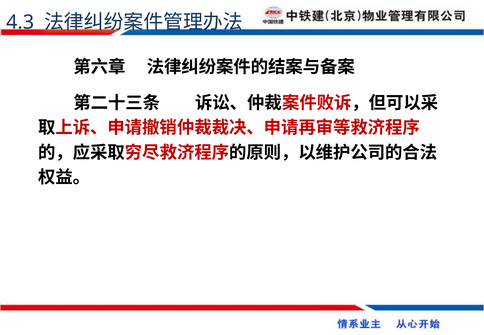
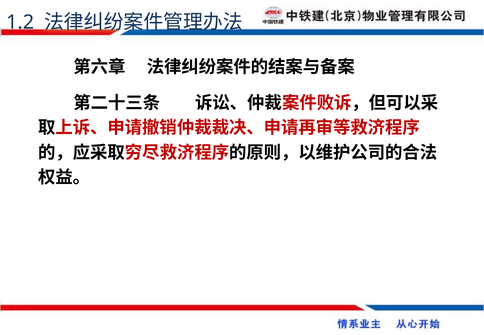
4.3: 4.3 -> 1.2
